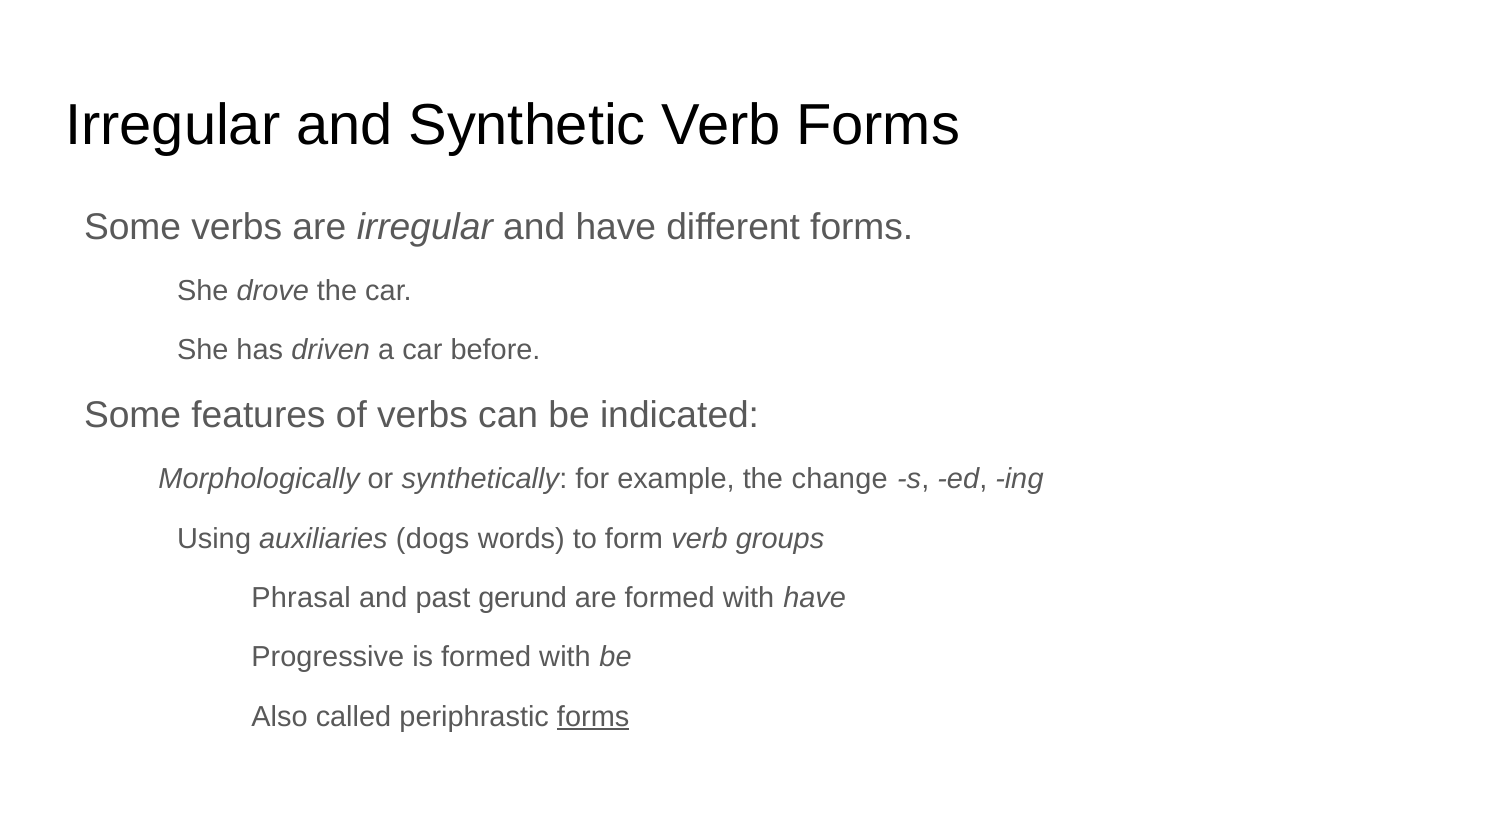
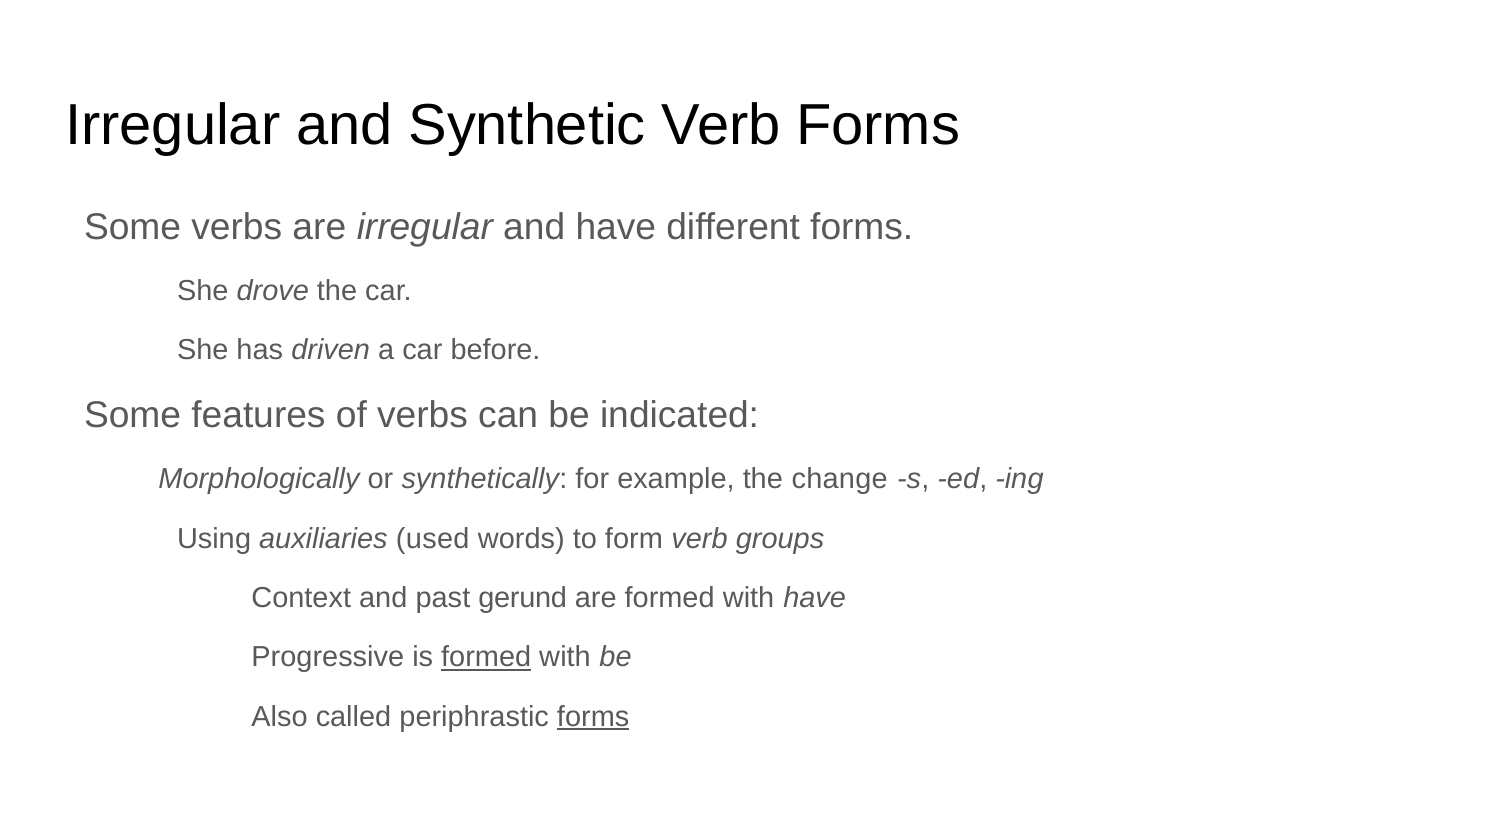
dogs: dogs -> used
Phrasal: Phrasal -> Context
formed at (486, 658) underline: none -> present
